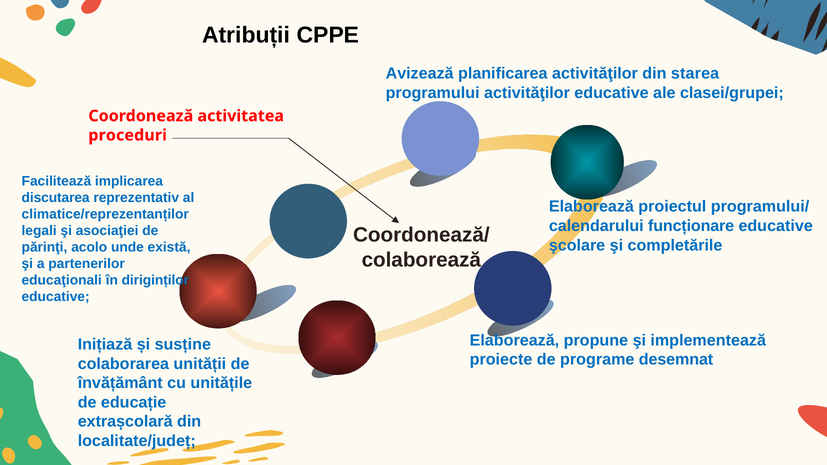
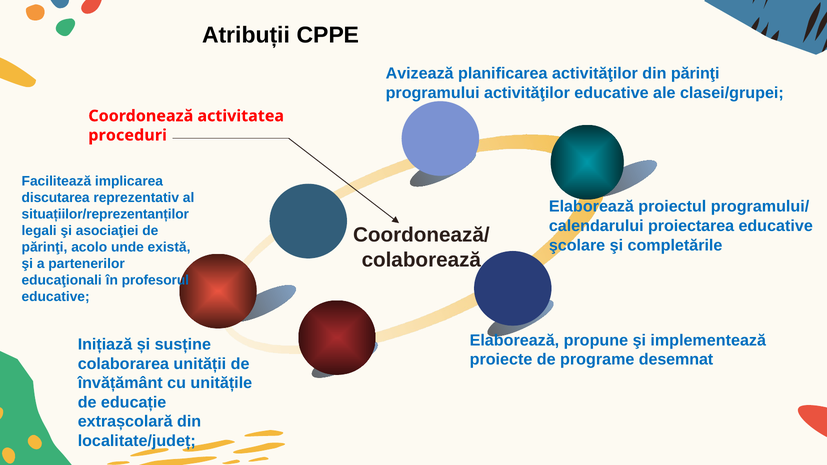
din starea: starea -> părinţi
climatice/reprezentanților: climatice/reprezentanților -> situațiilor/reprezentanților
funcționare: funcționare -> proiectarea
diriginților: diriginților -> profesorul
